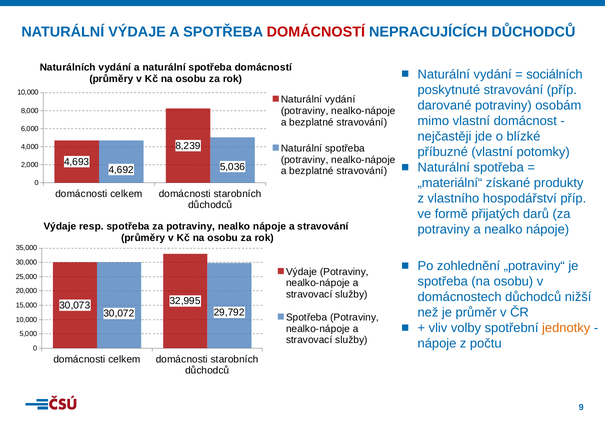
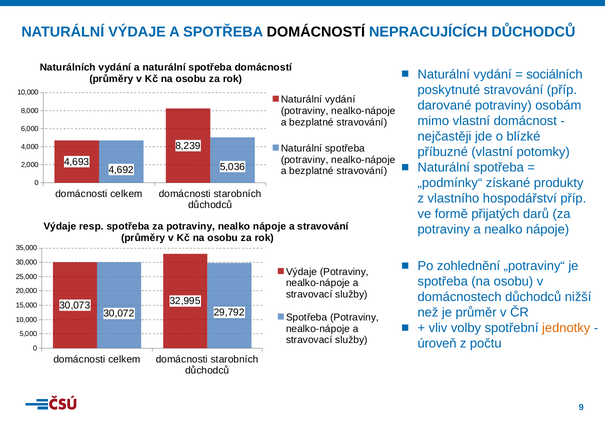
DOMÁCNOSTÍ at (316, 32) colour: red -> black
„materiální“: „materiální“ -> „podmínky“
nápoje at (437, 343): nápoje -> úroveň
